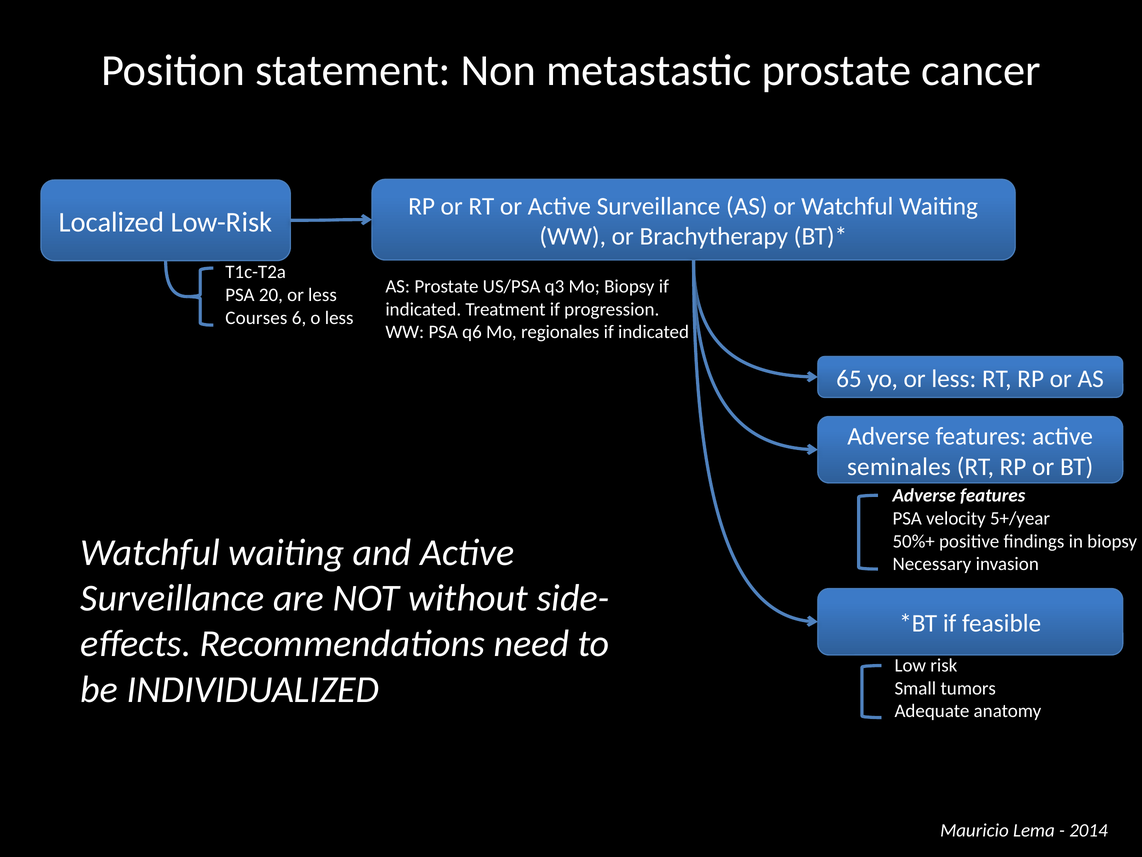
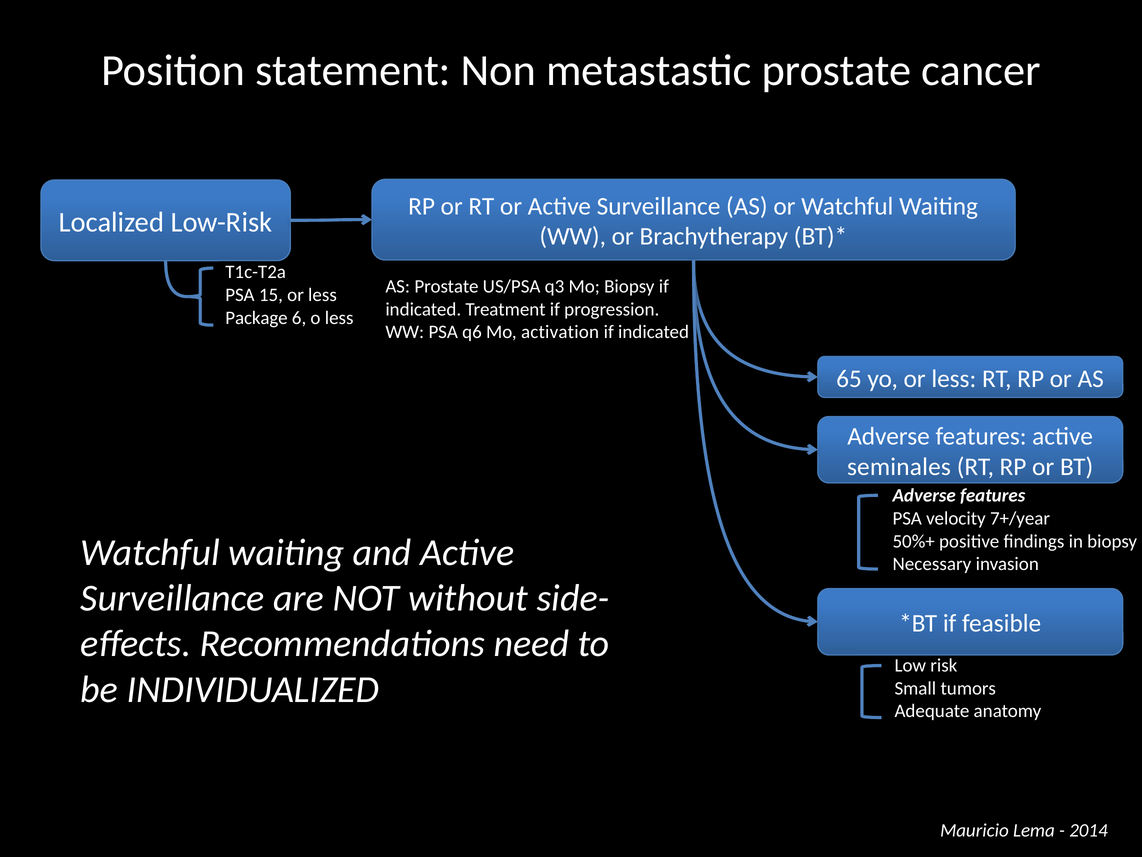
20: 20 -> 15
Courses: Courses -> Package
regionales: regionales -> activation
5+/year: 5+/year -> 7+/year
